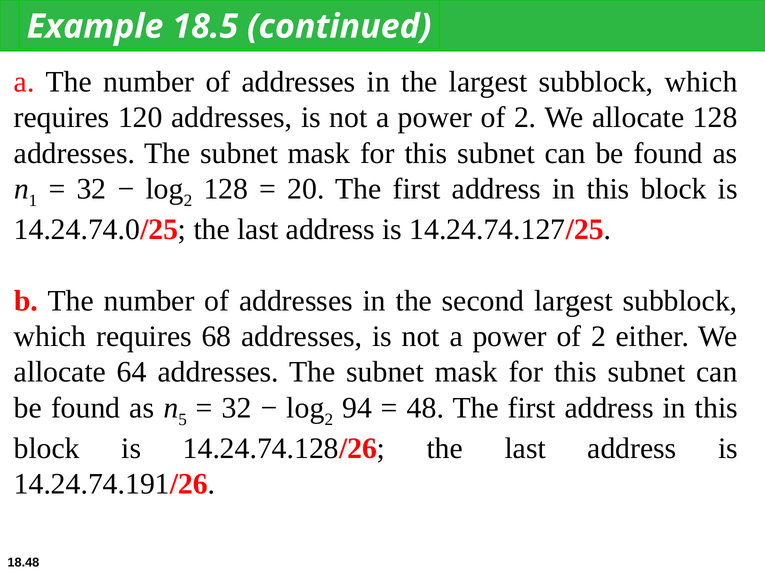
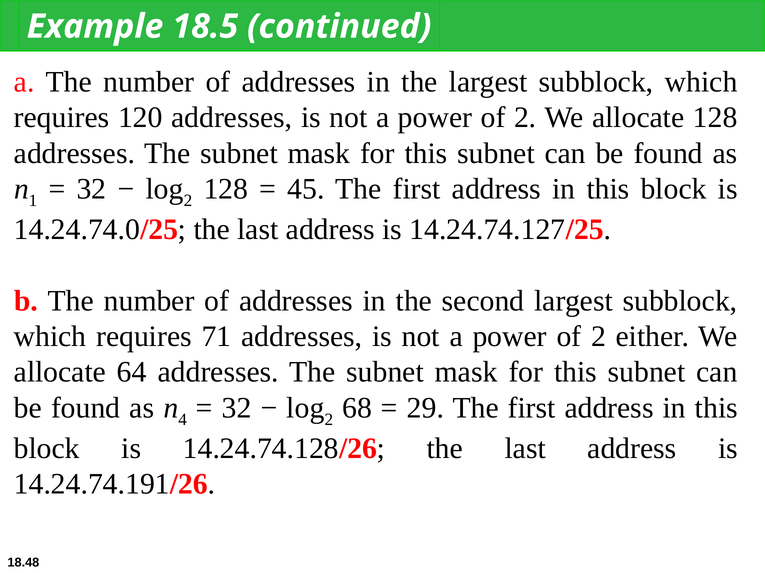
20: 20 -> 45
68: 68 -> 71
5: 5 -> 4
94: 94 -> 68
48: 48 -> 29
